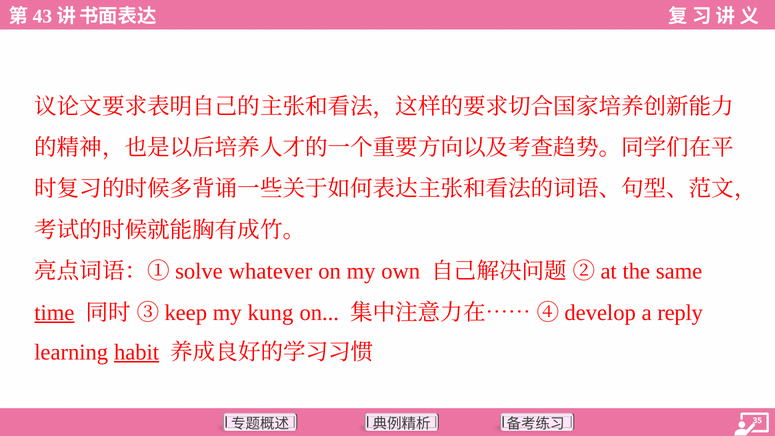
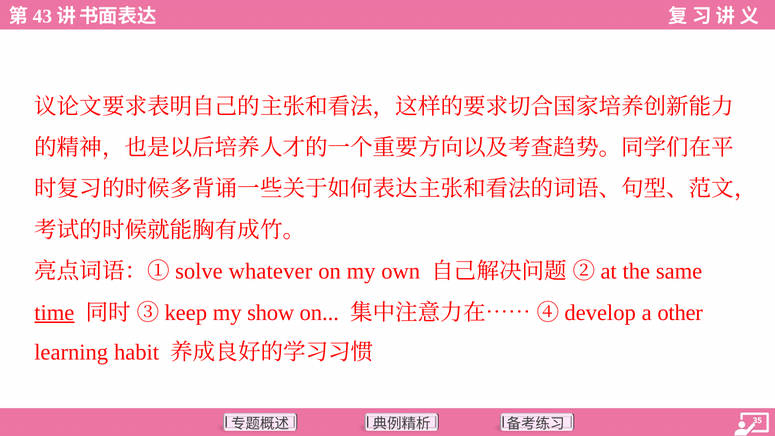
kung: kung -> show
reply: reply -> other
habit underline: present -> none
